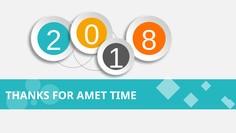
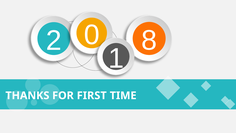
AMET: AMET -> FIRST
